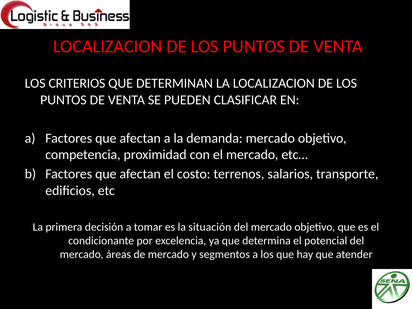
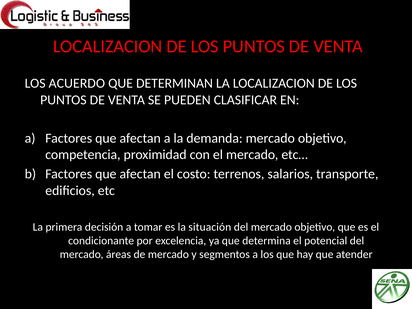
CRITERIOS: CRITERIOS -> ACUERDO
